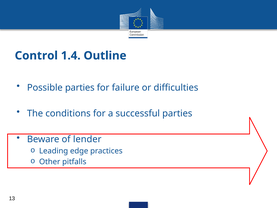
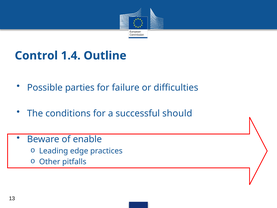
successful parties: parties -> should
lender: lender -> enable
